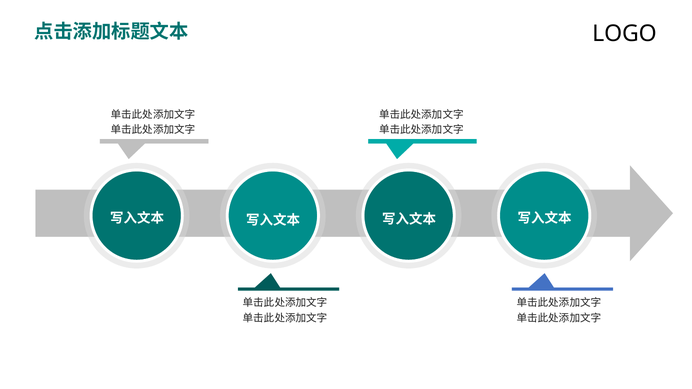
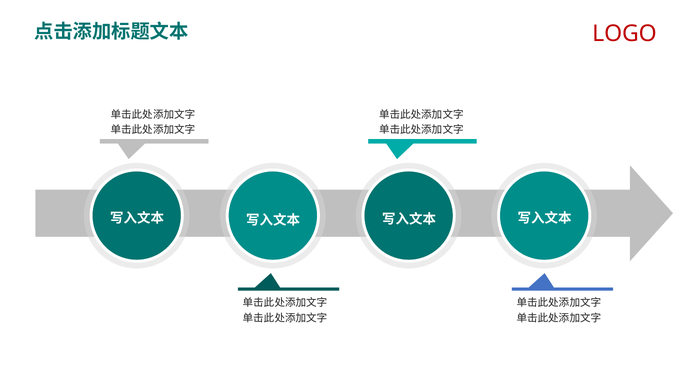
LOGO colour: black -> red
